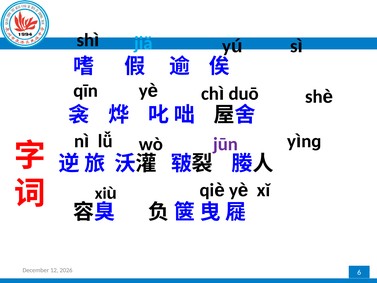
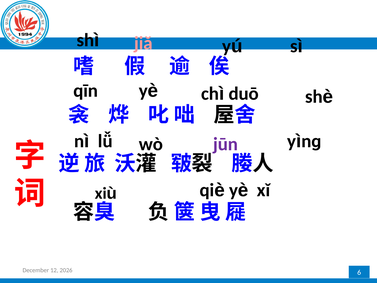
jiǎ colour: light blue -> pink
